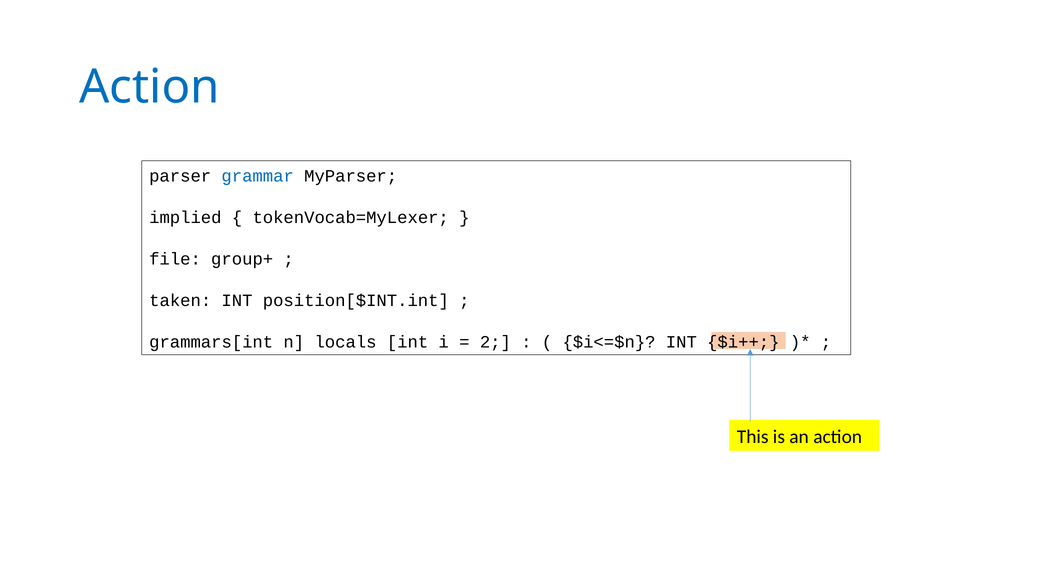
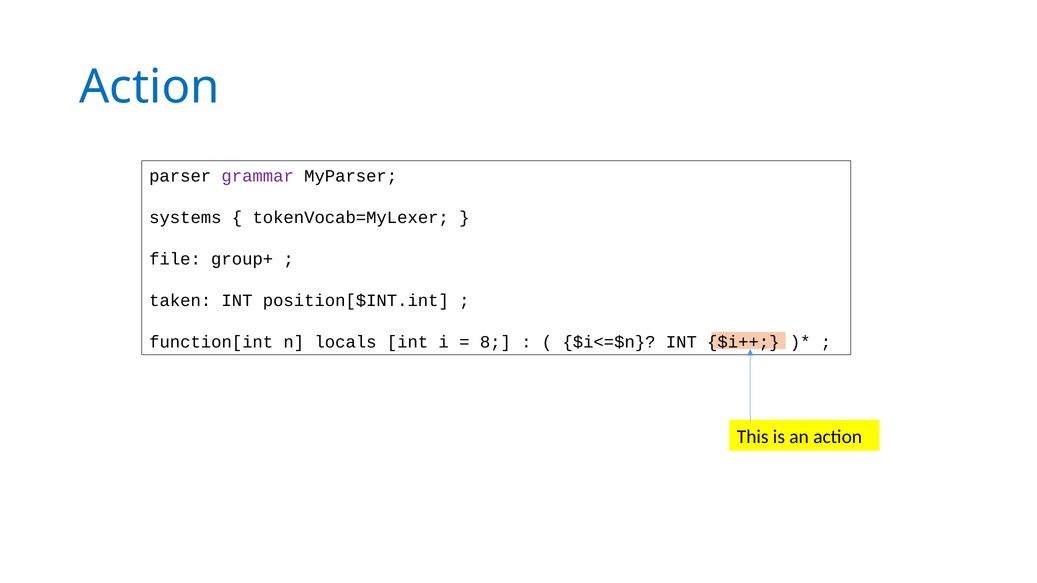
grammar colour: blue -> purple
implied: implied -> systems
grammars[int: grammars[int -> function[int
2: 2 -> 8
